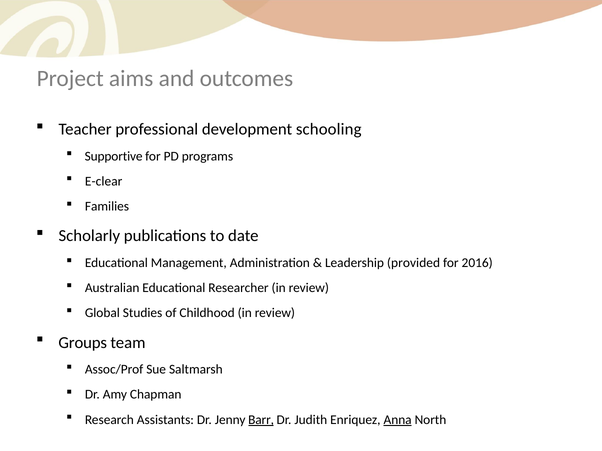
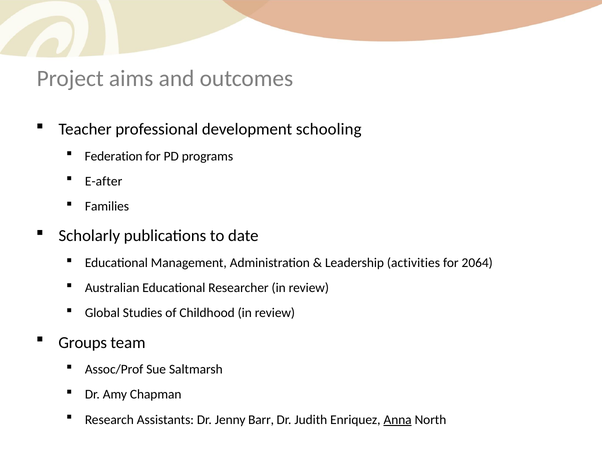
Supportive: Supportive -> Federation
E-clear: E-clear -> E-after
provided: provided -> activities
2016: 2016 -> 2064
Barr underline: present -> none
